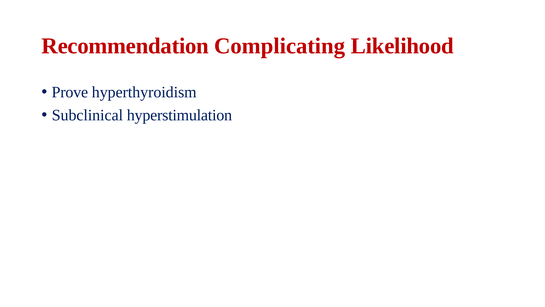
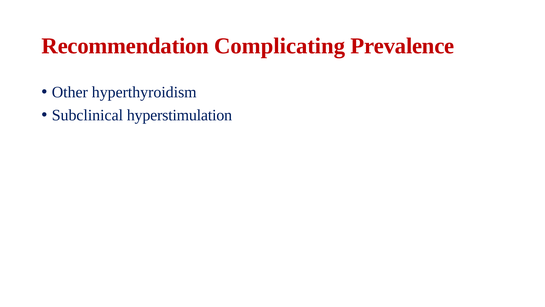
Likelihood: Likelihood -> Prevalence
Prove: Prove -> Other
